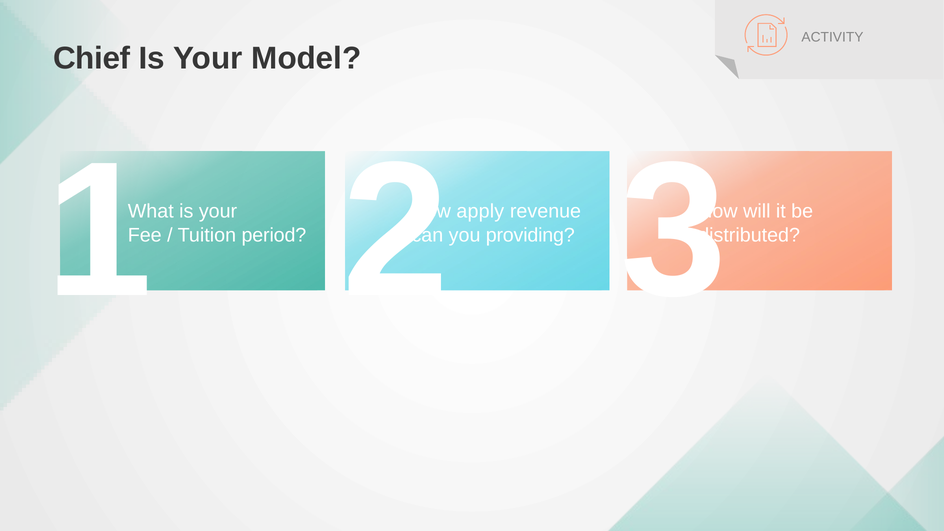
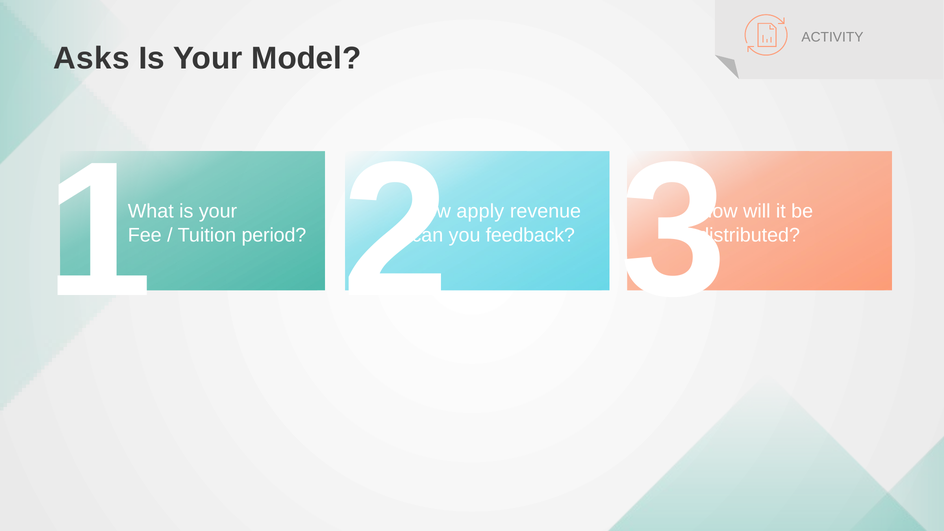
Chief: Chief -> Asks
providing: providing -> feedback
